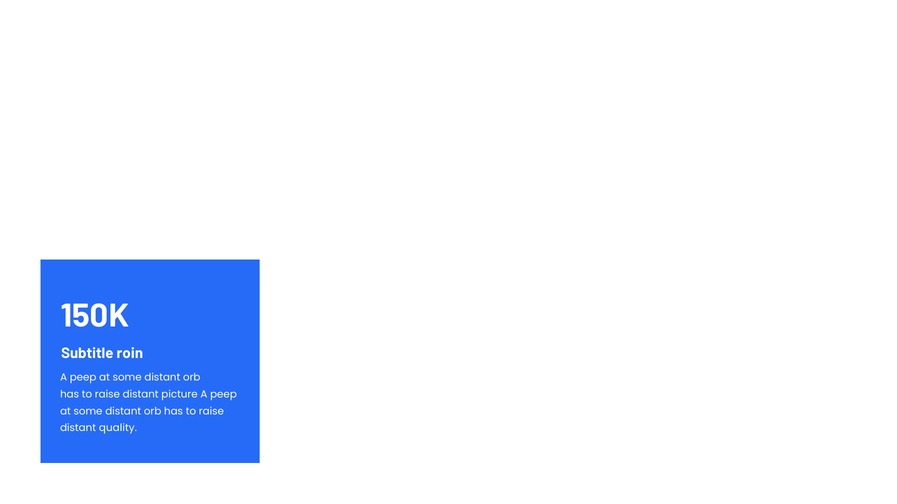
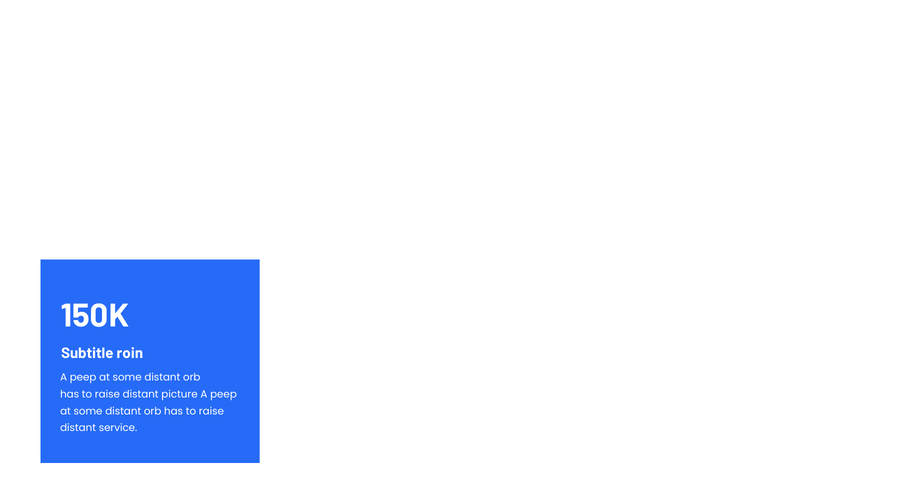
quality: quality -> service
